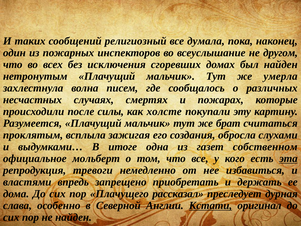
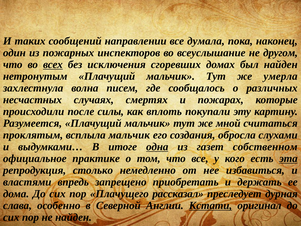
религиозный: религиозный -> направлении
всех underline: none -> present
холсте: холсте -> вплоть
брат: брат -> мной
всплыла зажигая: зажигая -> мальчик
одна underline: none -> present
мольберт: мольберт -> практике
тревоги: тревоги -> столько
